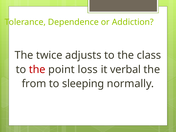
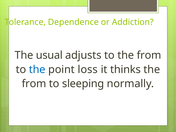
twice: twice -> usual
to the class: class -> from
the at (37, 69) colour: red -> blue
verbal: verbal -> thinks
